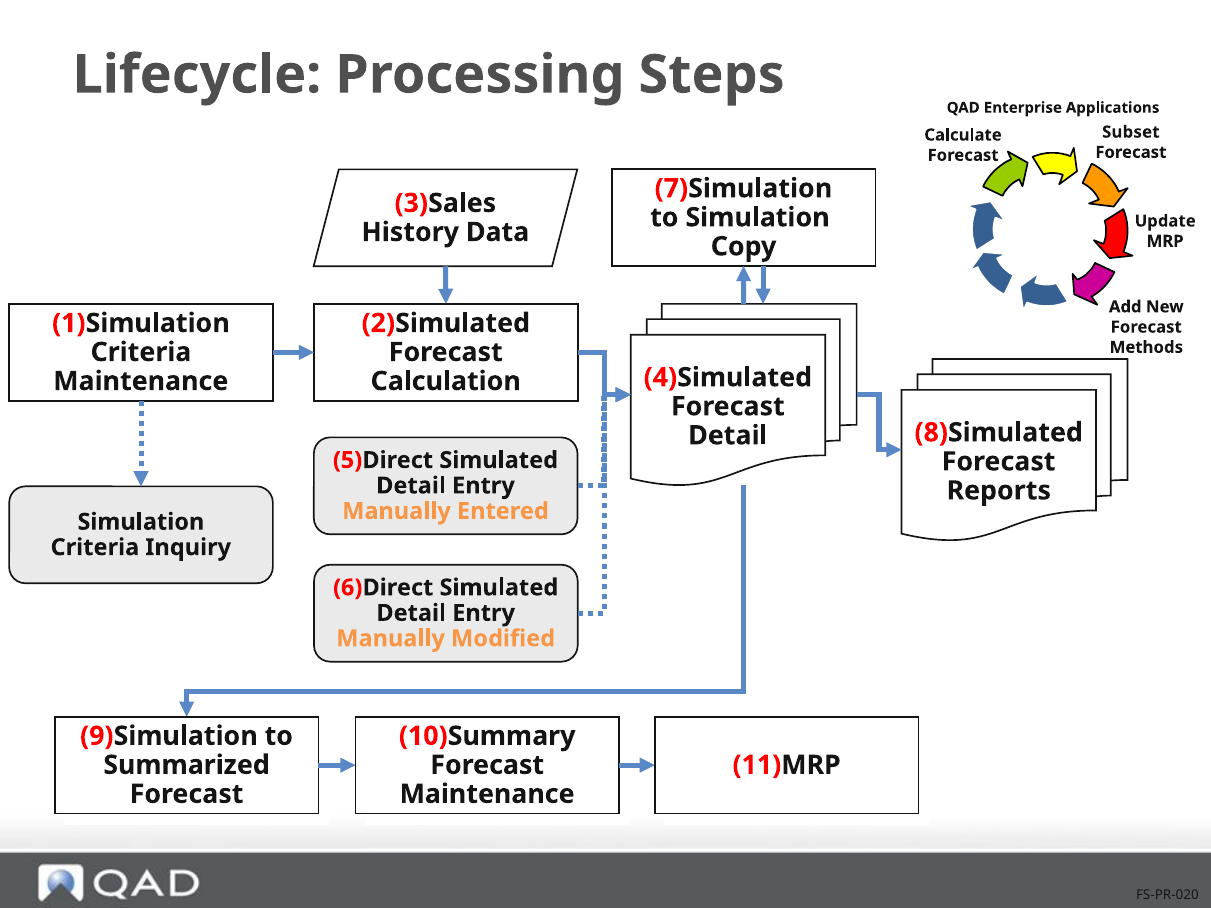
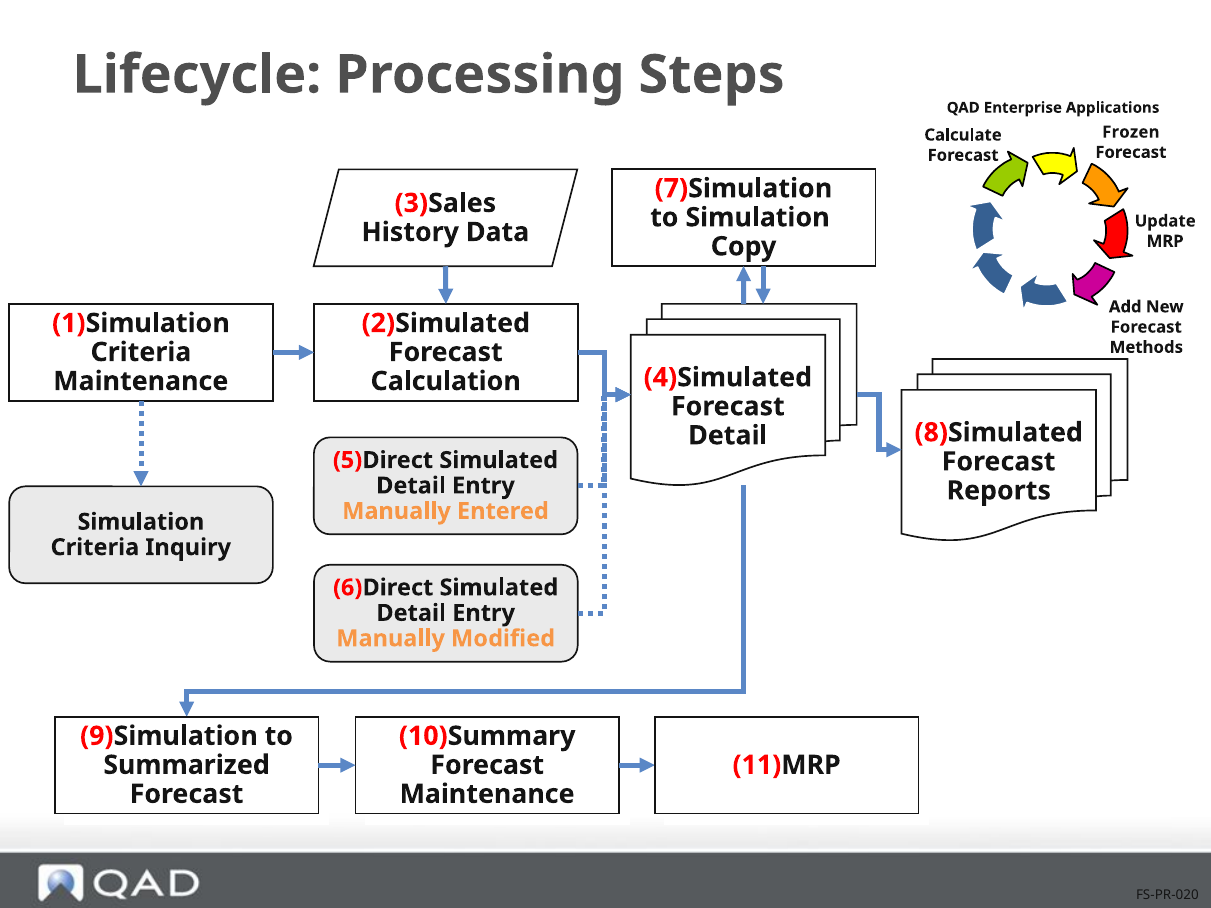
Subset: Subset -> Frozen
